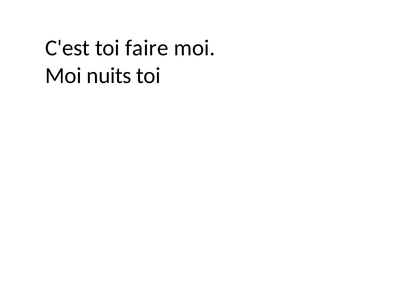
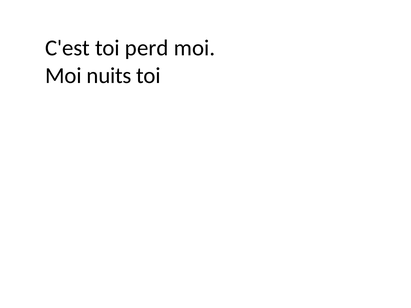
faire: faire -> perd
